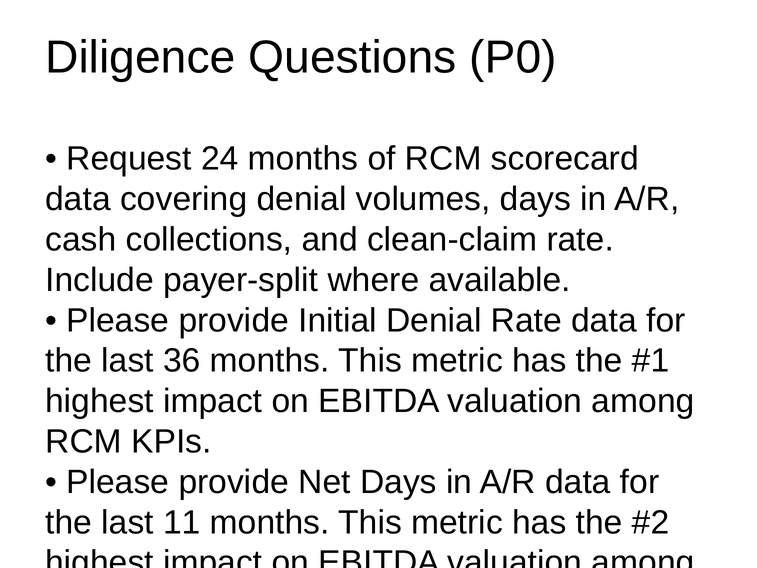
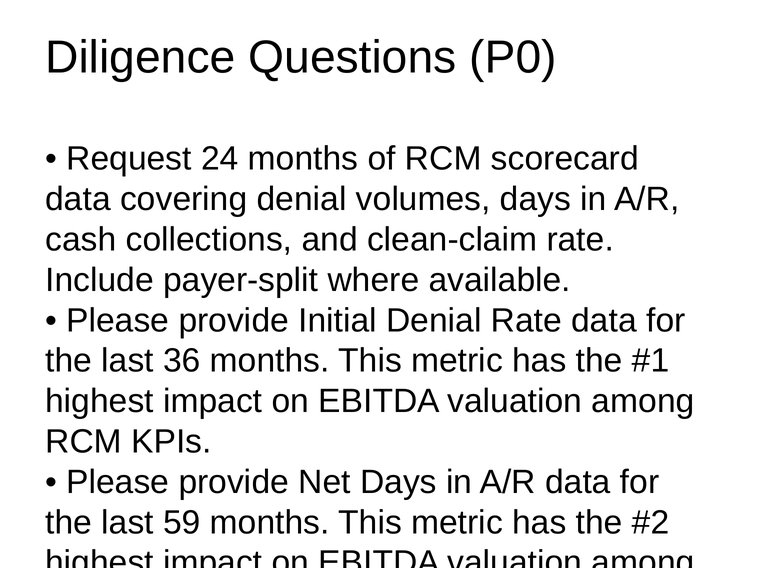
11: 11 -> 59
